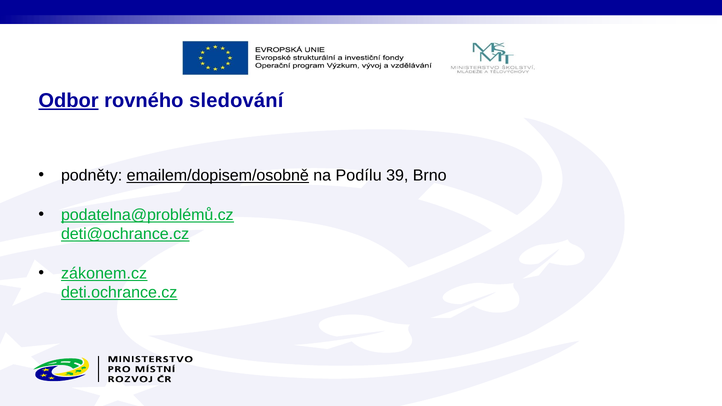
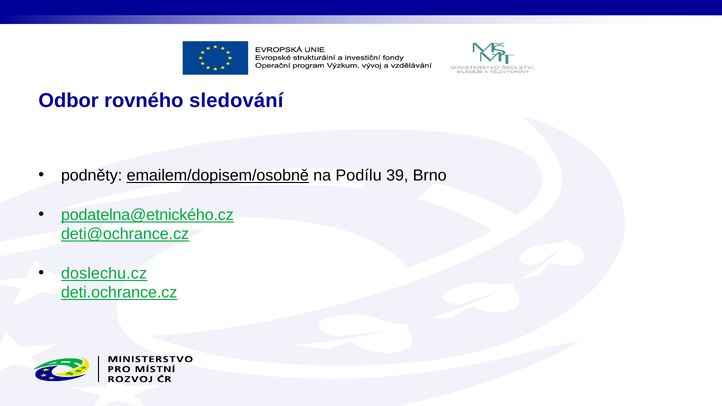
Odbor underline: present -> none
podatelna@problémů.cz: podatelna@problémů.cz -> podatelna@etnického.cz
zákonem.cz: zákonem.cz -> doslechu.cz
